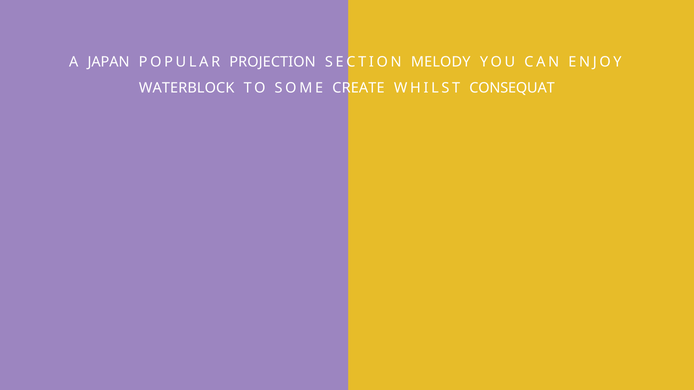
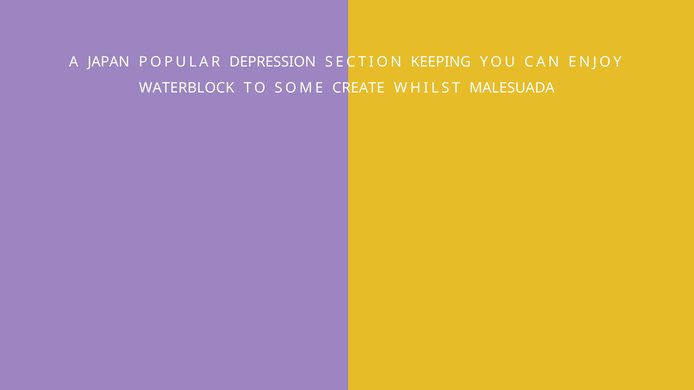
PROJECTION: PROJECTION -> DEPRESSION
MELODY: MELODY -> KEEPING
CONSEQUAT: CONSEQUAT -> MALESUADA
